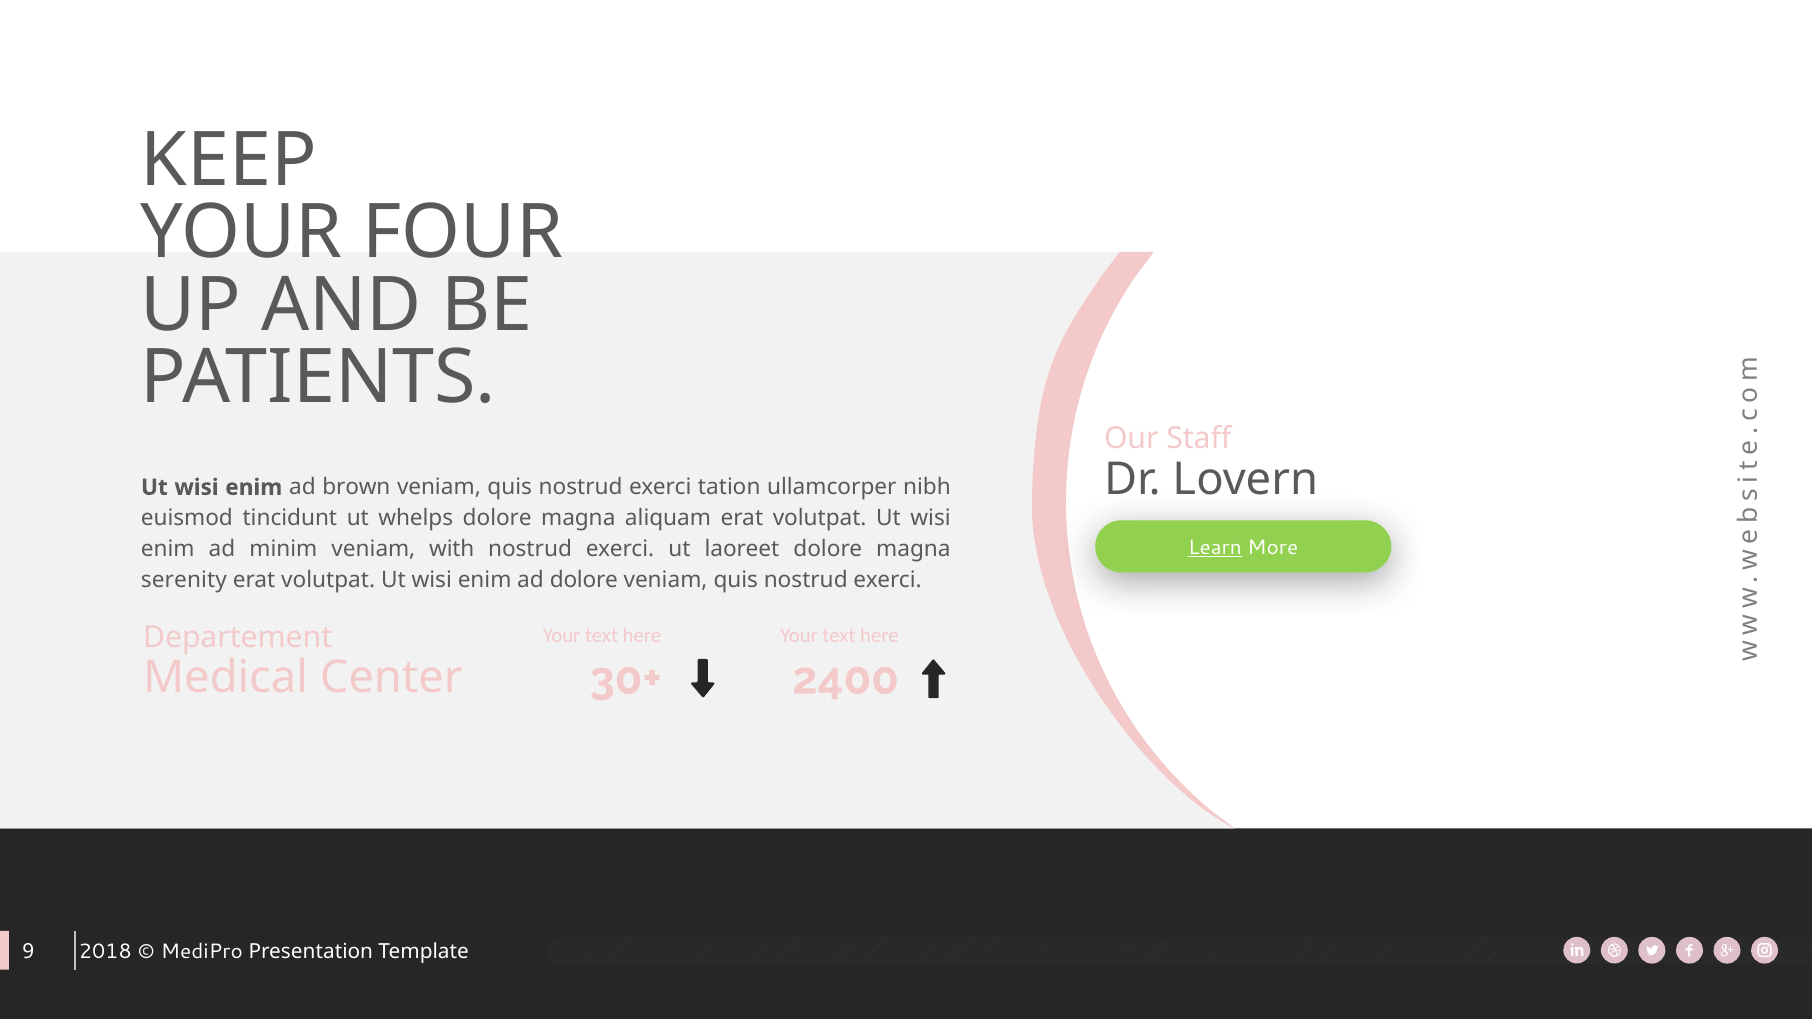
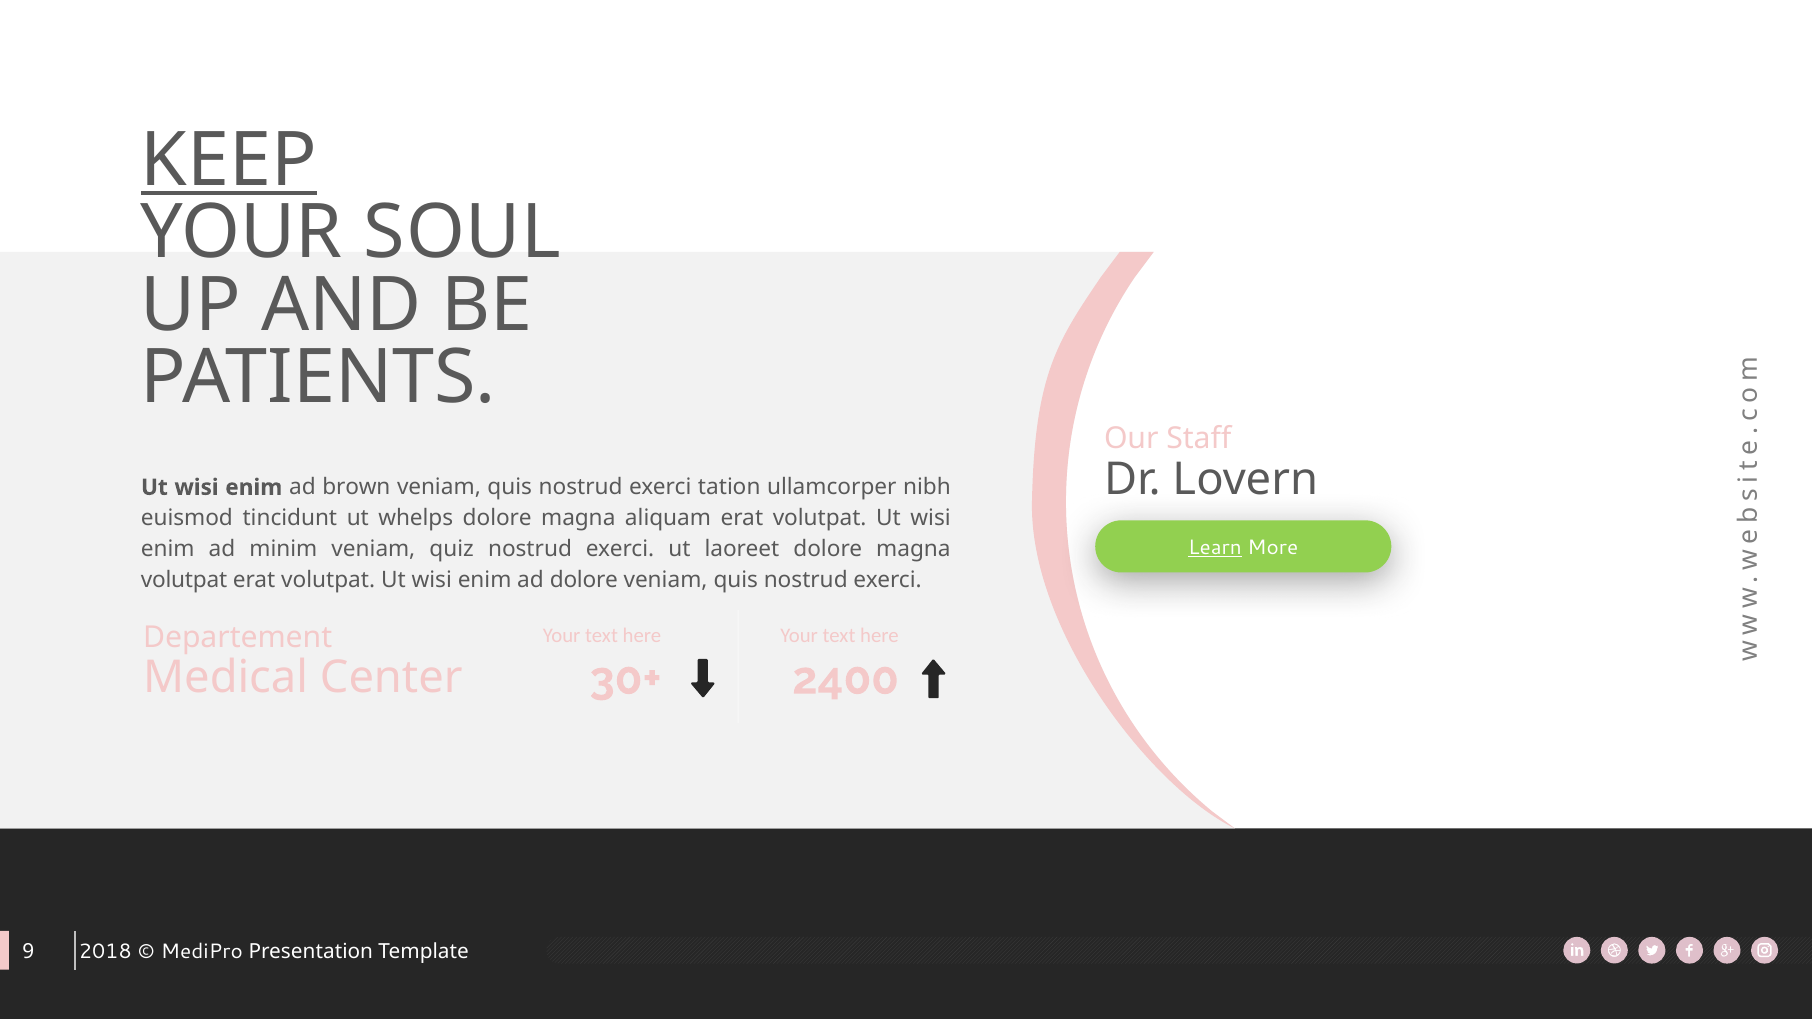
KEEP underline: none -> present
FOUR: FOUR -> SOUL
with: with -> quiz
serenity at (184, 580): serenity -> volutpat
